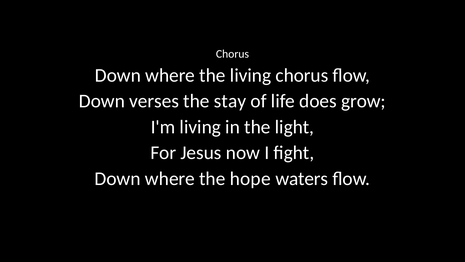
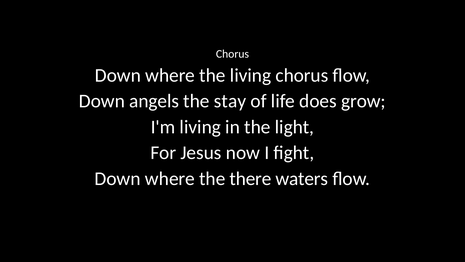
verses: verses -> angels
hope: hope -> there
